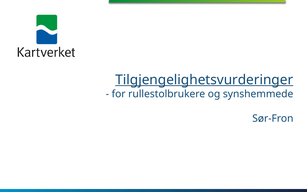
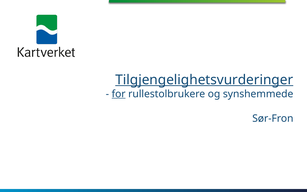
for underline: none -> present
